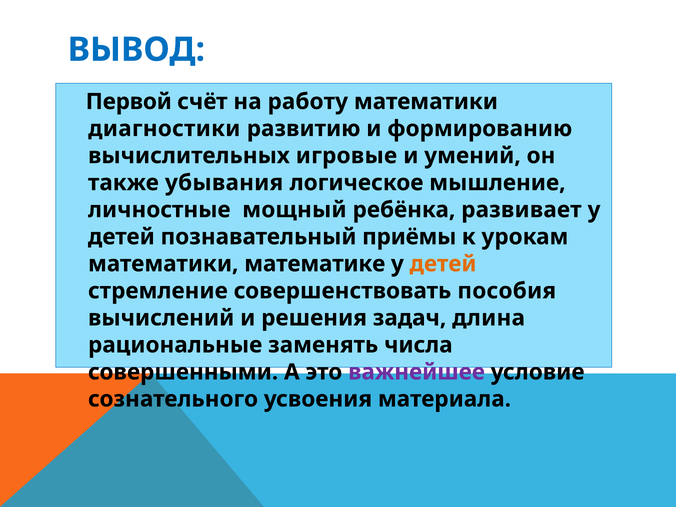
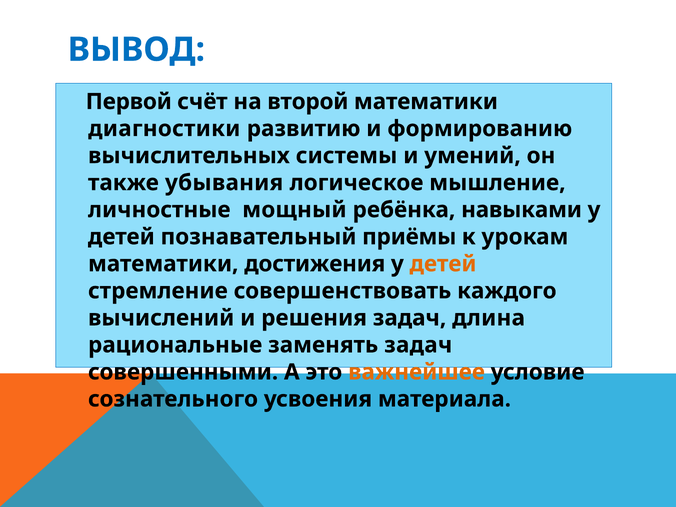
работу: работу -> второй
игровые: игровые -> системы
развивает: развивает -> навыками
математике: математике -> достижения
пособия: пособия -> каждого
заменять числа: числа -> задач
важнейшее colour: purple -> orange
